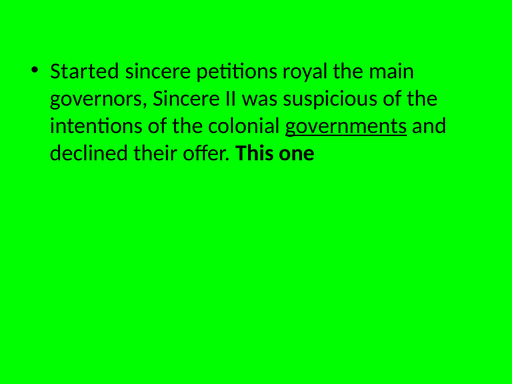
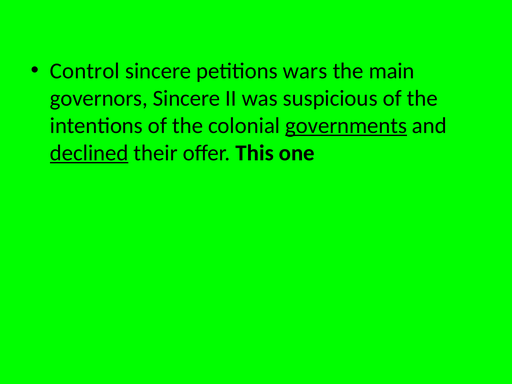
Started: Started -> Control
royal: royal -> wars
declined underline: none -> present
